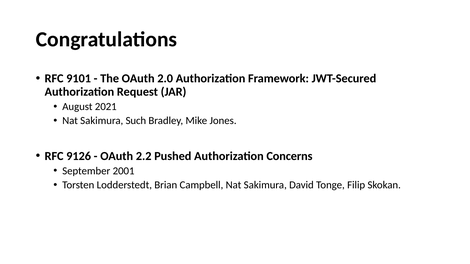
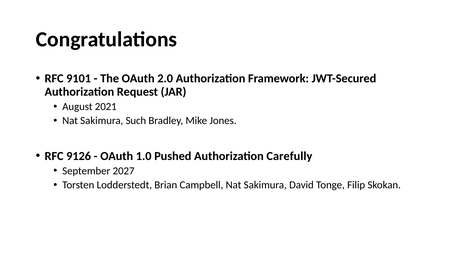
2.2: 2.2 -> 1.0
Concerns: Concerns -> Carefully
2001: 2001 -> 2027
